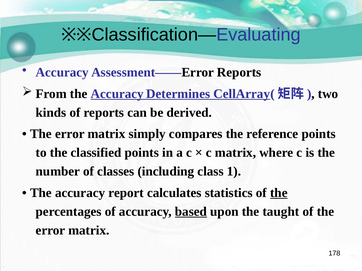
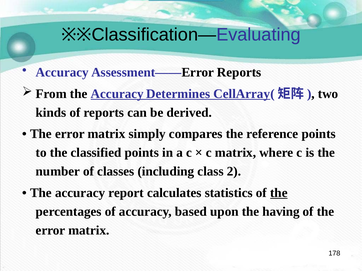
1: 1 -> 2
based underline: present -> none
taught: taught -> having
